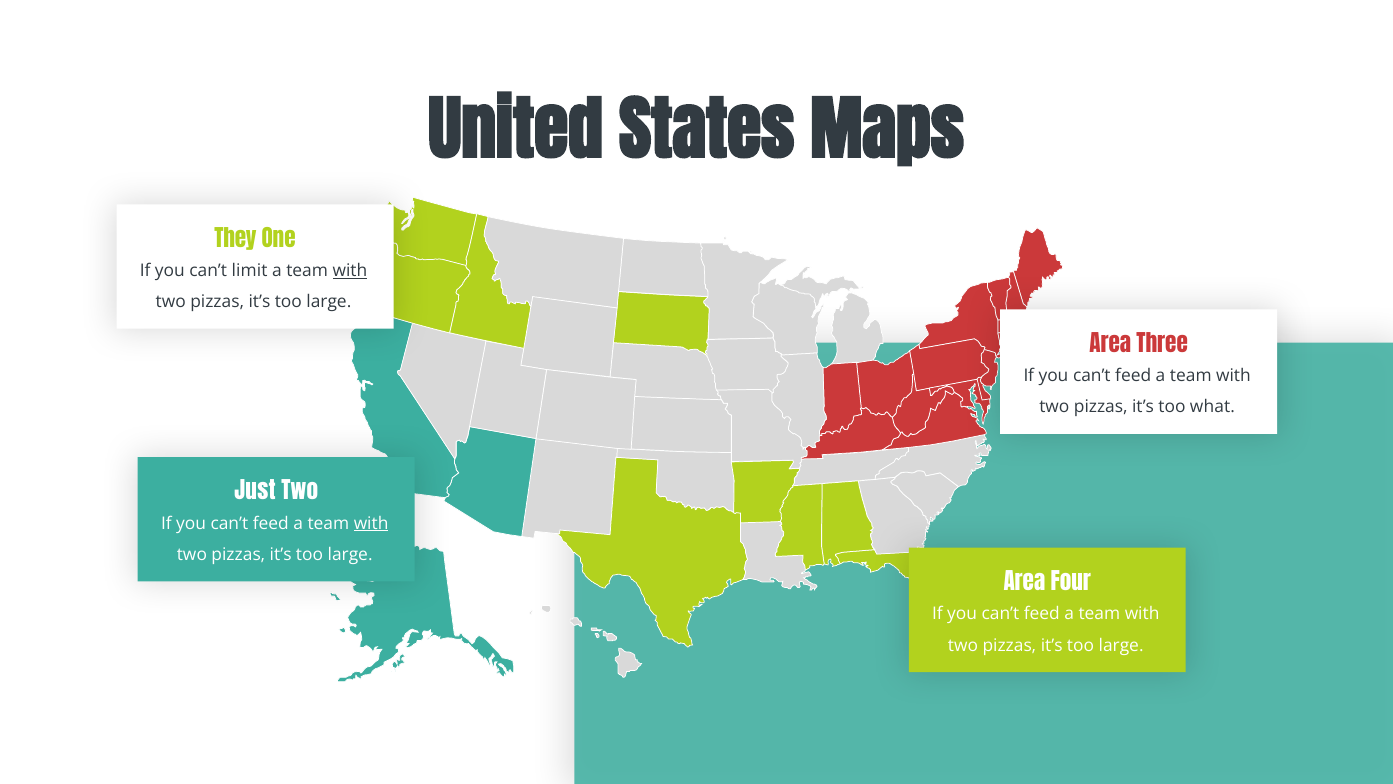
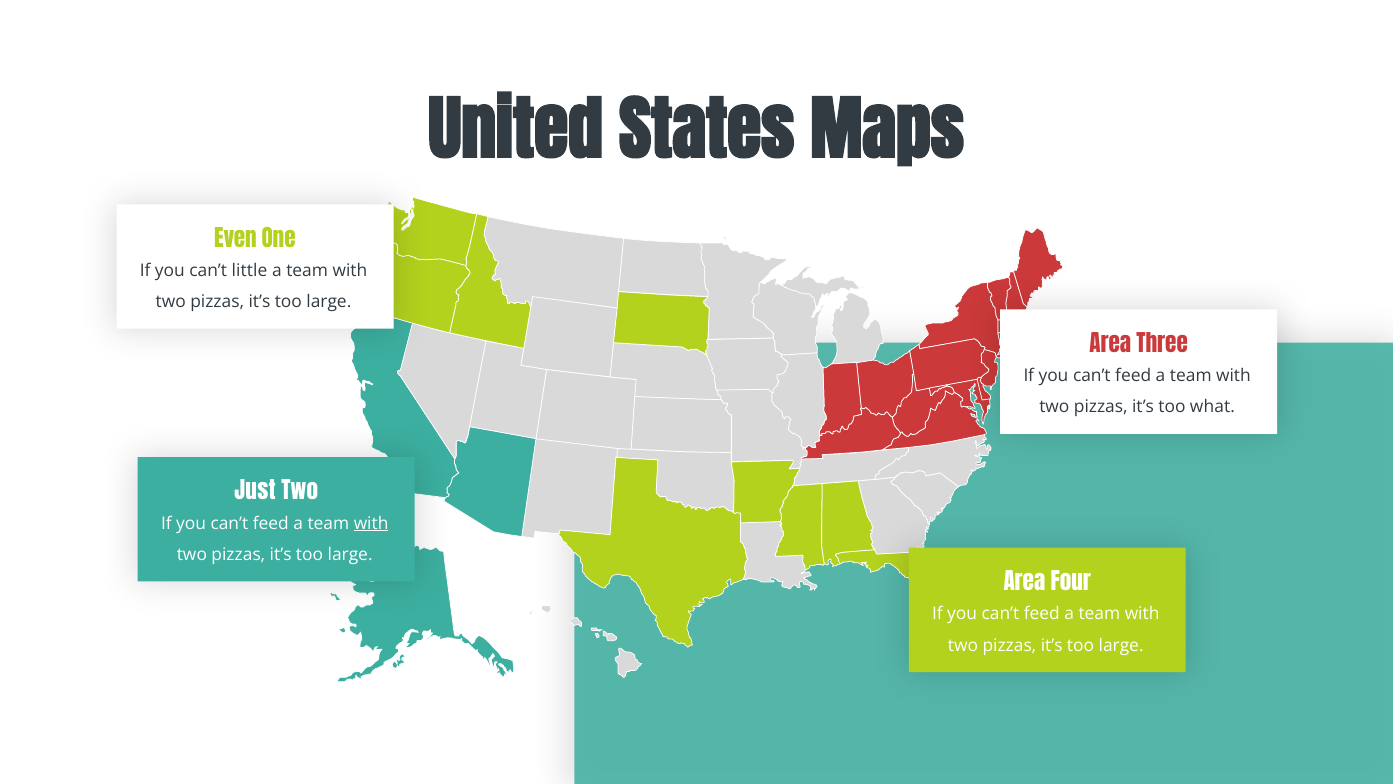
They: They -> Even
limit: limit -> little
with at (350, 270) underline: present -> none
